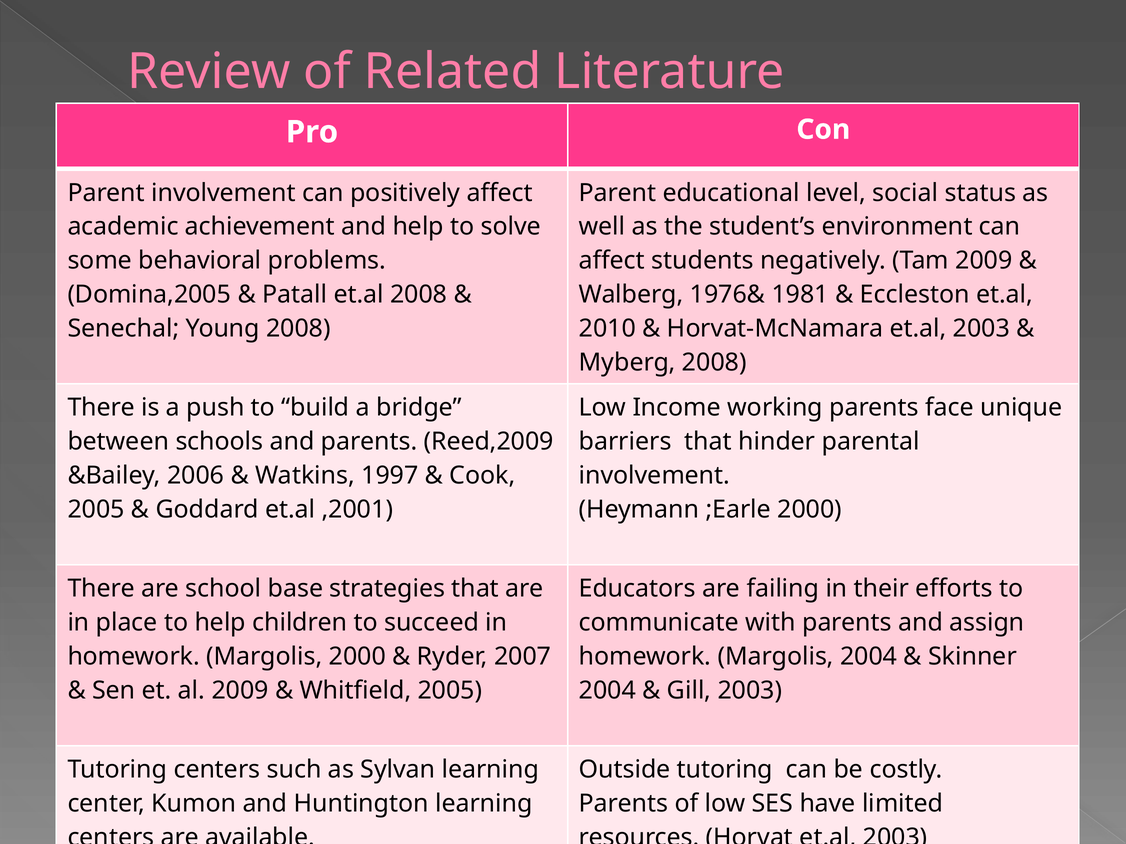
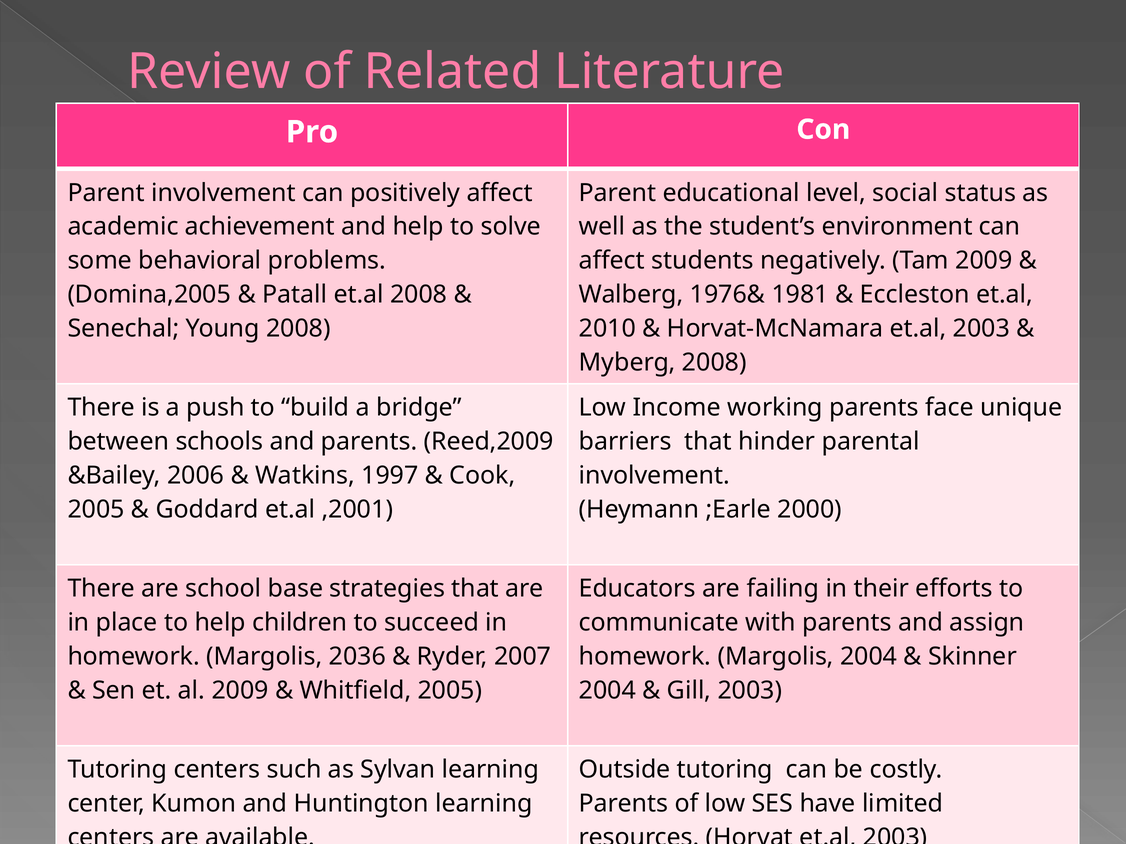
Margolis 2000: 2000 -> 2036
